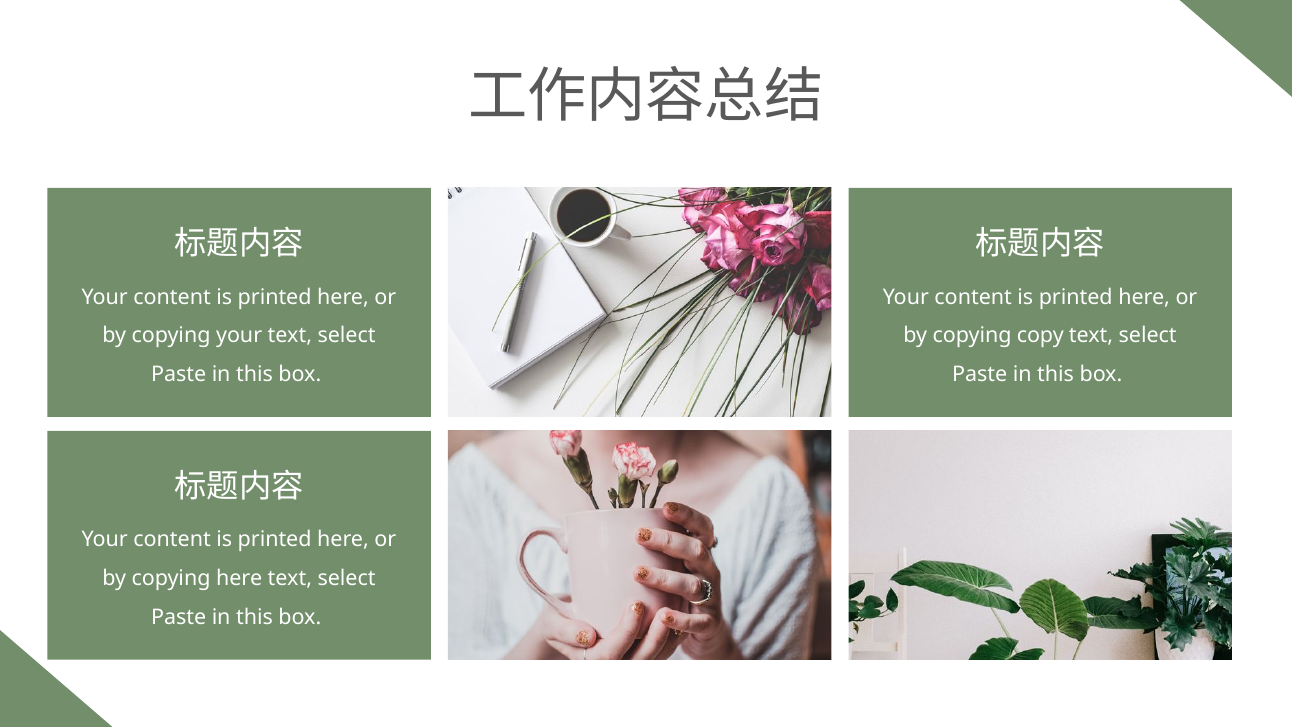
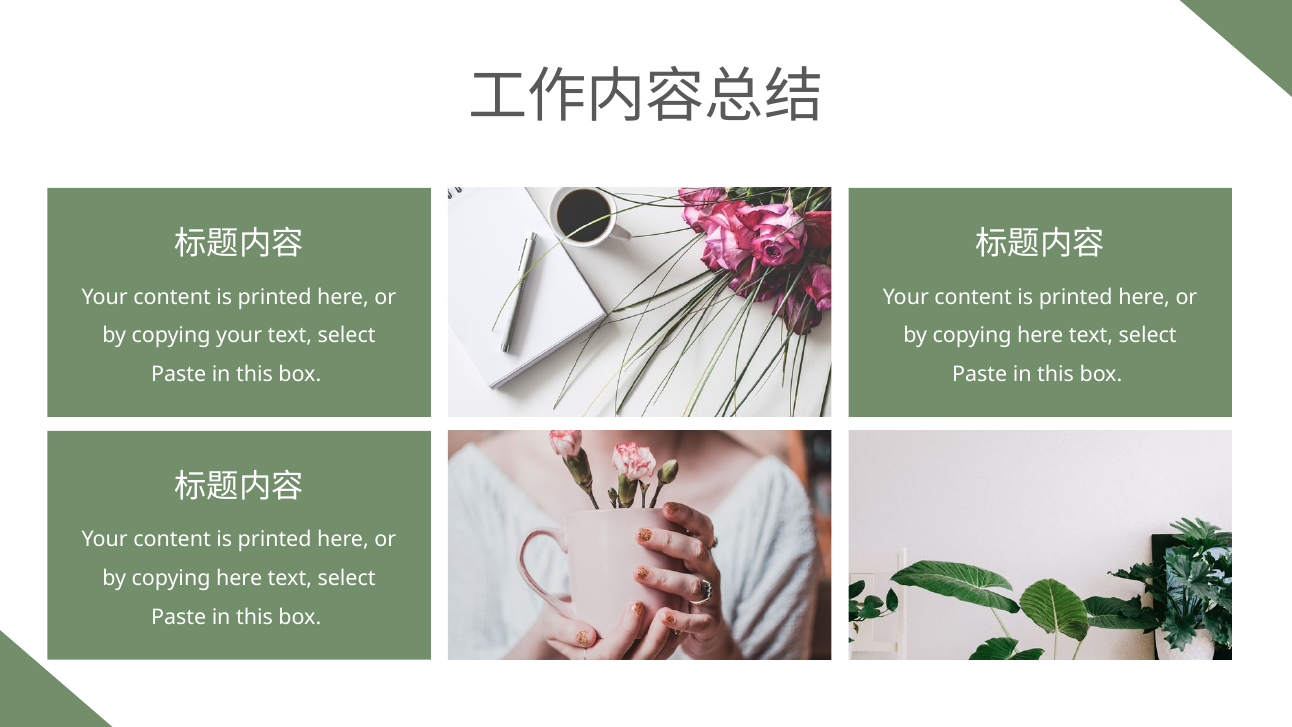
copy at (1040, 336): copy -> here
